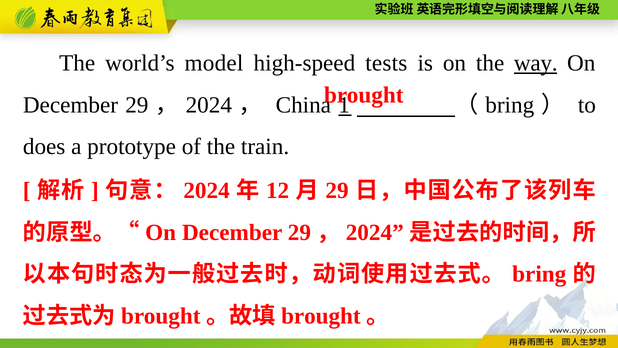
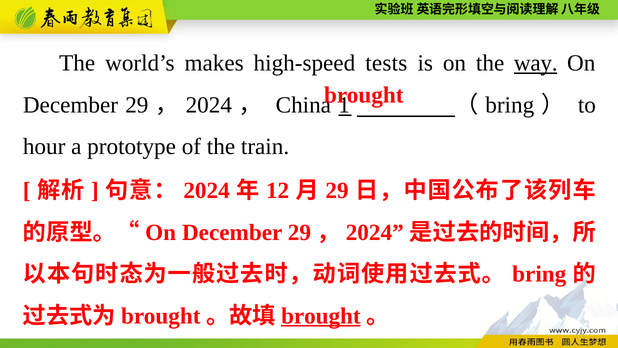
model: model -> makes
does: does -> hour
brought at (321, 316) underline: none -> present
